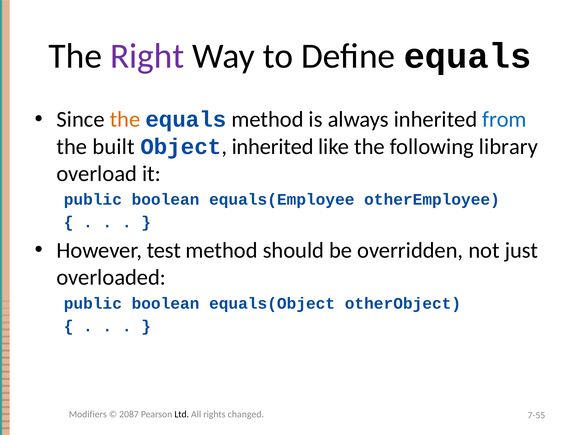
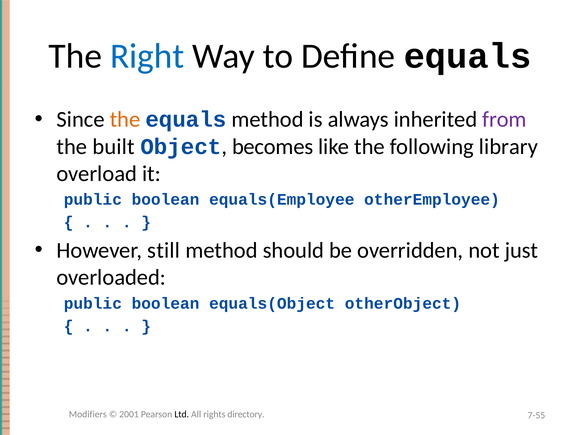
Right colour: purple -> blue
from colour: blue -> purple
Object inherited: inherited -> becomes
test: test -> still
2087: 2087 -> 2001
changed: changed -> directory
